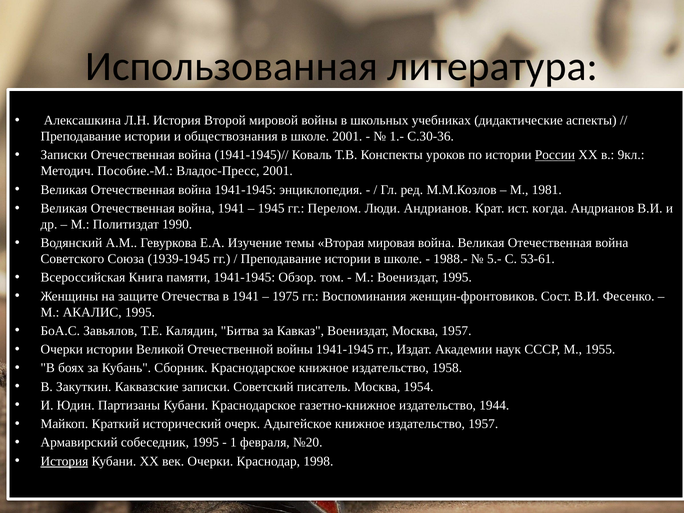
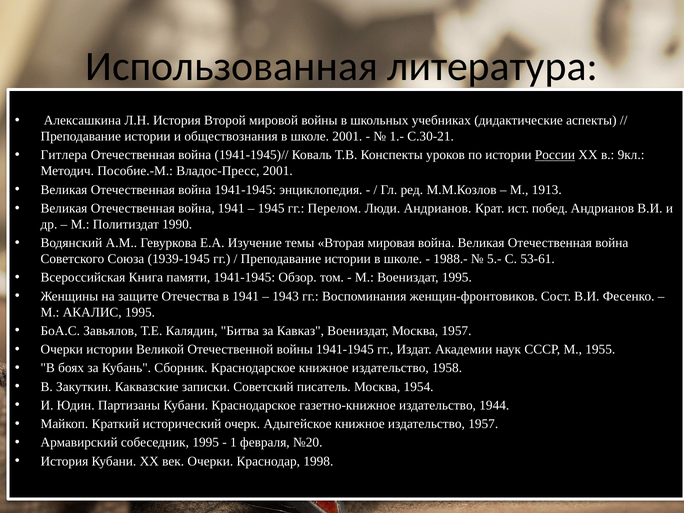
С.30-36: С.30-36 -> С.30-21
Записки at (64, 155): Записки -> Гитлера
1981: 1981 -> 1913
когда: когда -> побед
1975: 1975 -> 1943
История at (64, 461) underline: present -> none
